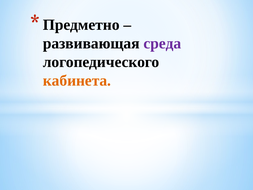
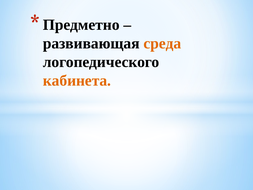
среда colour: purple -> orange
